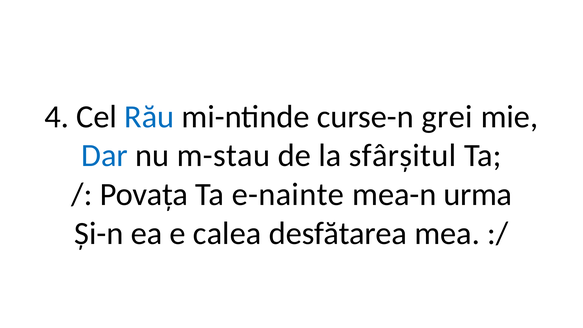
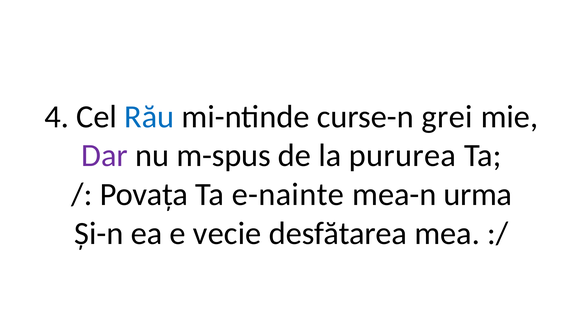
Dar colour: blue -> purple
m-stau: m-stau -> m-spus
sfârșitul: sfârșitul -> pururea
calea: calea -> vecie
